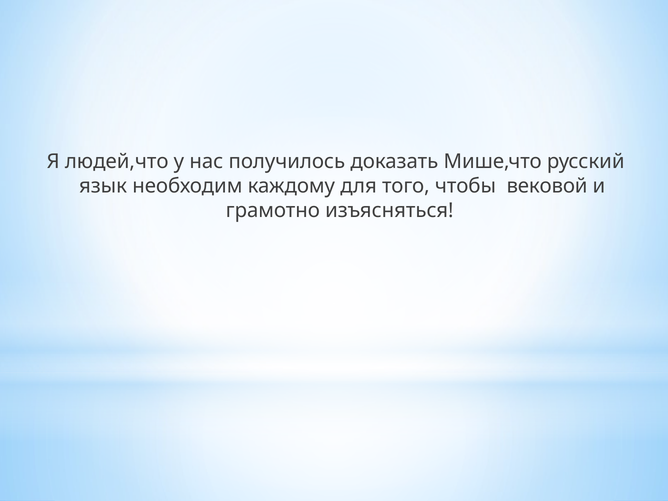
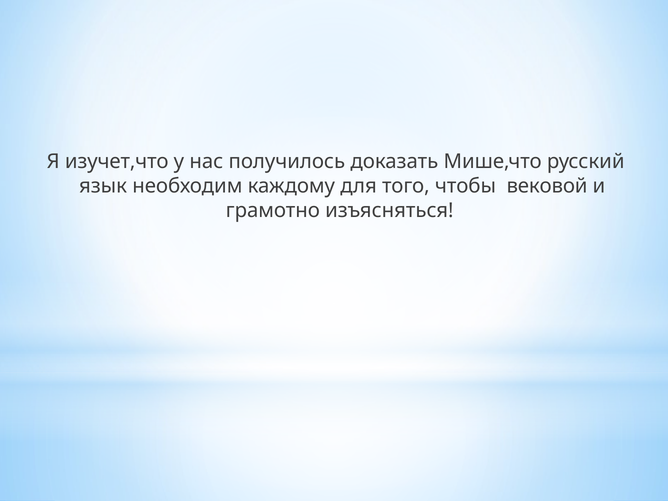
людей,что: людей,что -> изучет,что
